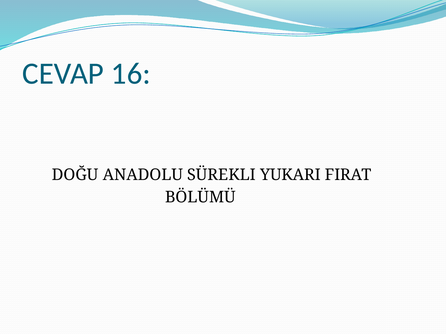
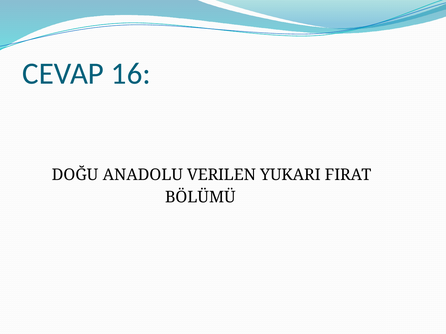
SÜREKLI: SÜREKLI -> VERILEN
